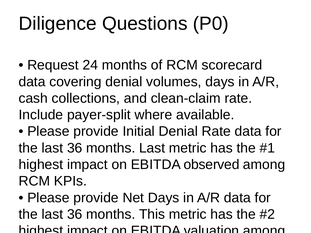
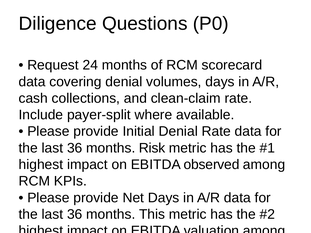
months Last: Last -> Risk
